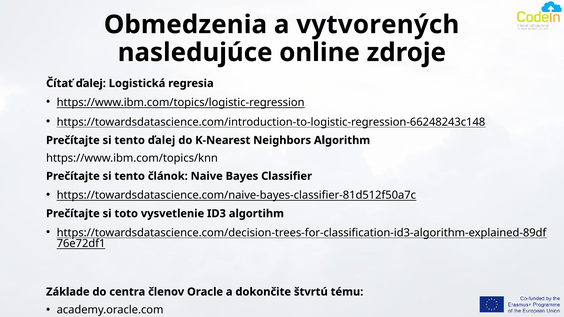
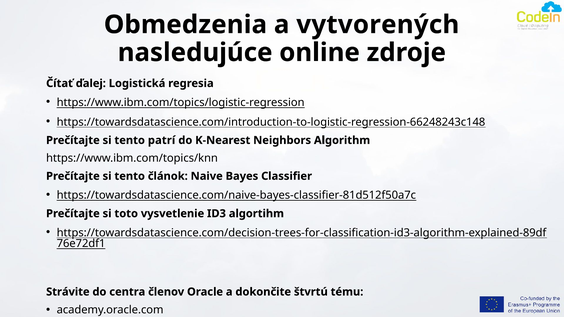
tento ďalej: ďalej -> patrí
Základe: Základe -> Strávite
